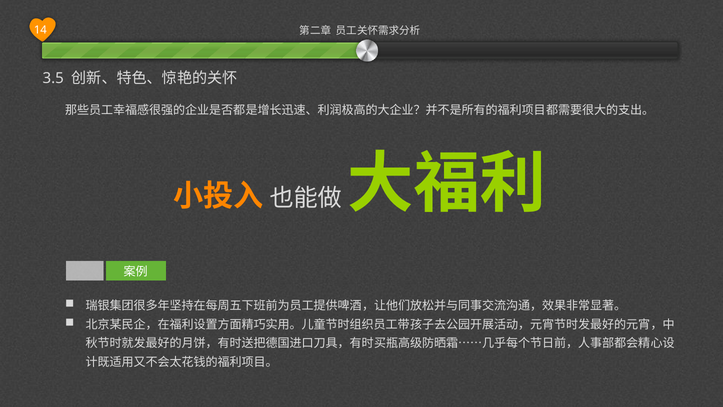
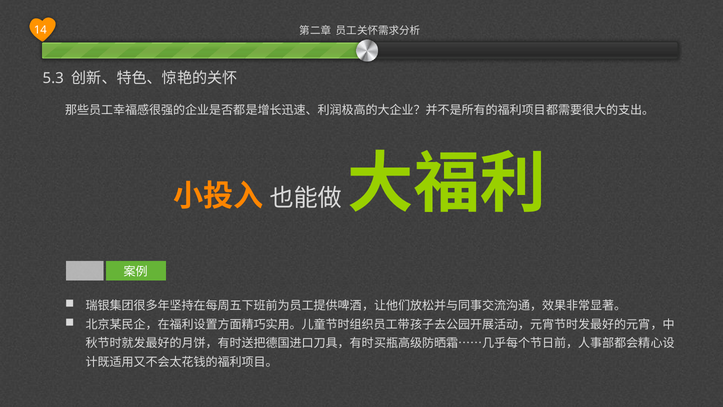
3.5: 3.5 -> 5.3
